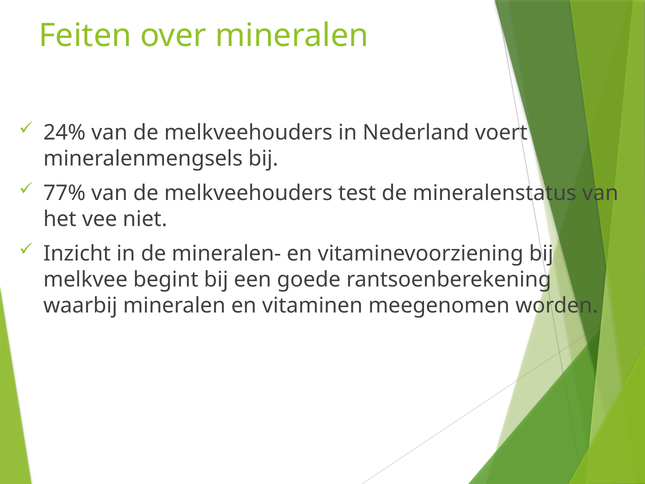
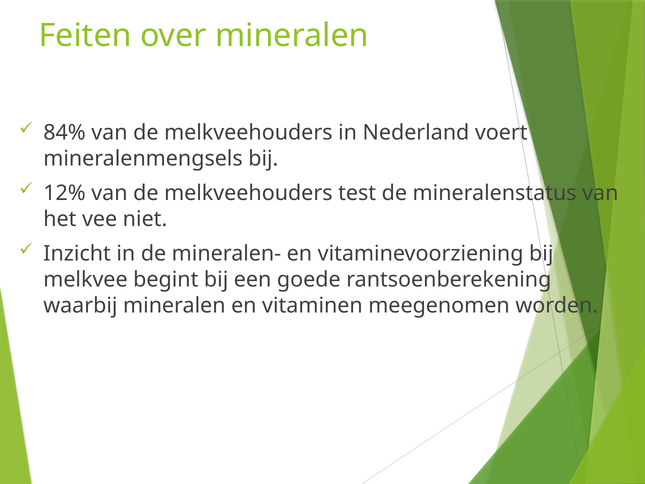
24%: 24% -> 84%
77%: 77% -> 12%
